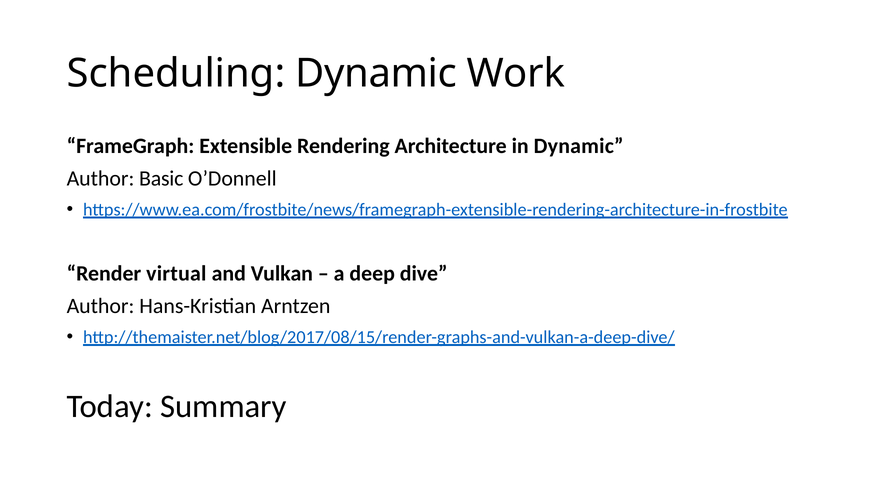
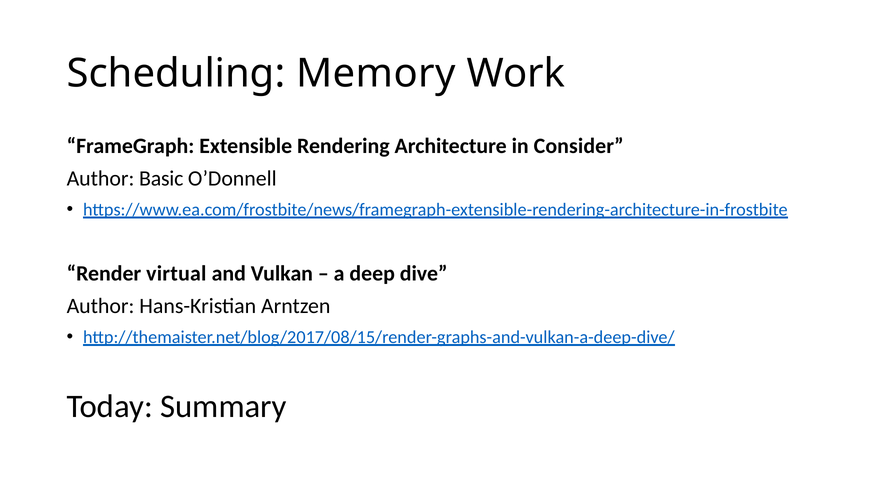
Scheduling Dynamic: Dynamic -> Memory
in Dynamic: Dynamic -> Consider
